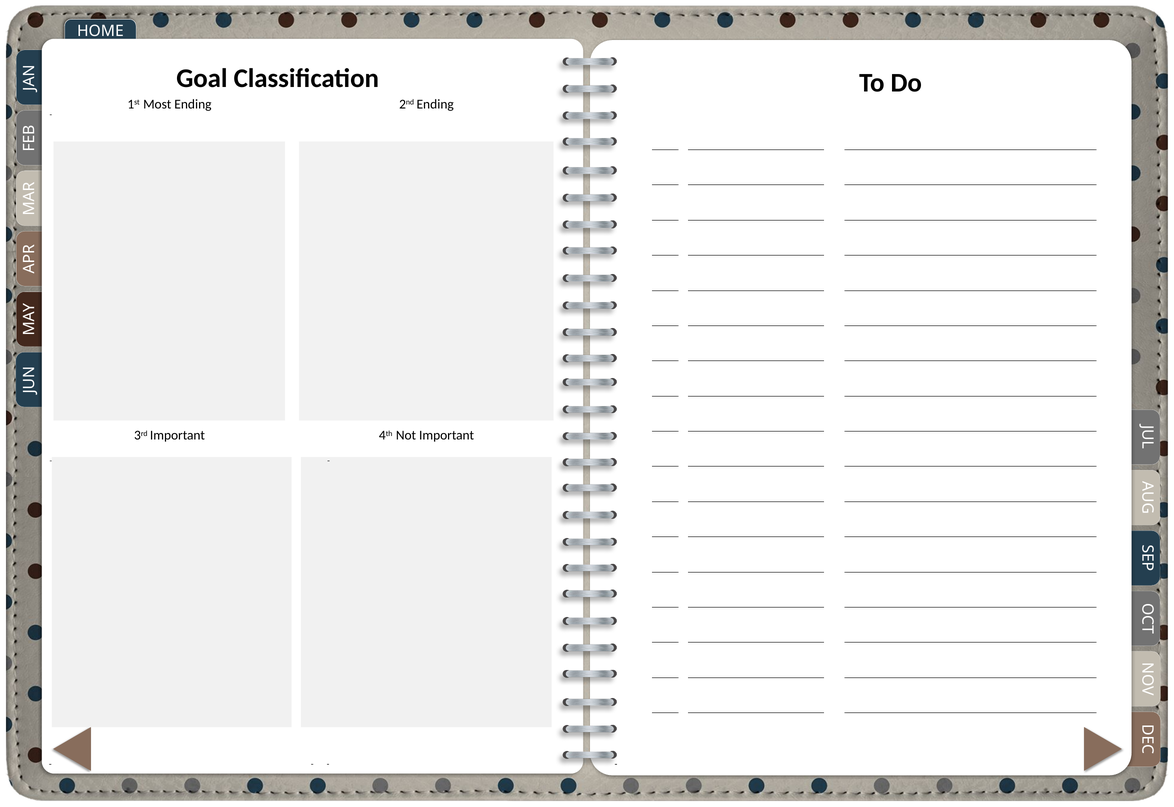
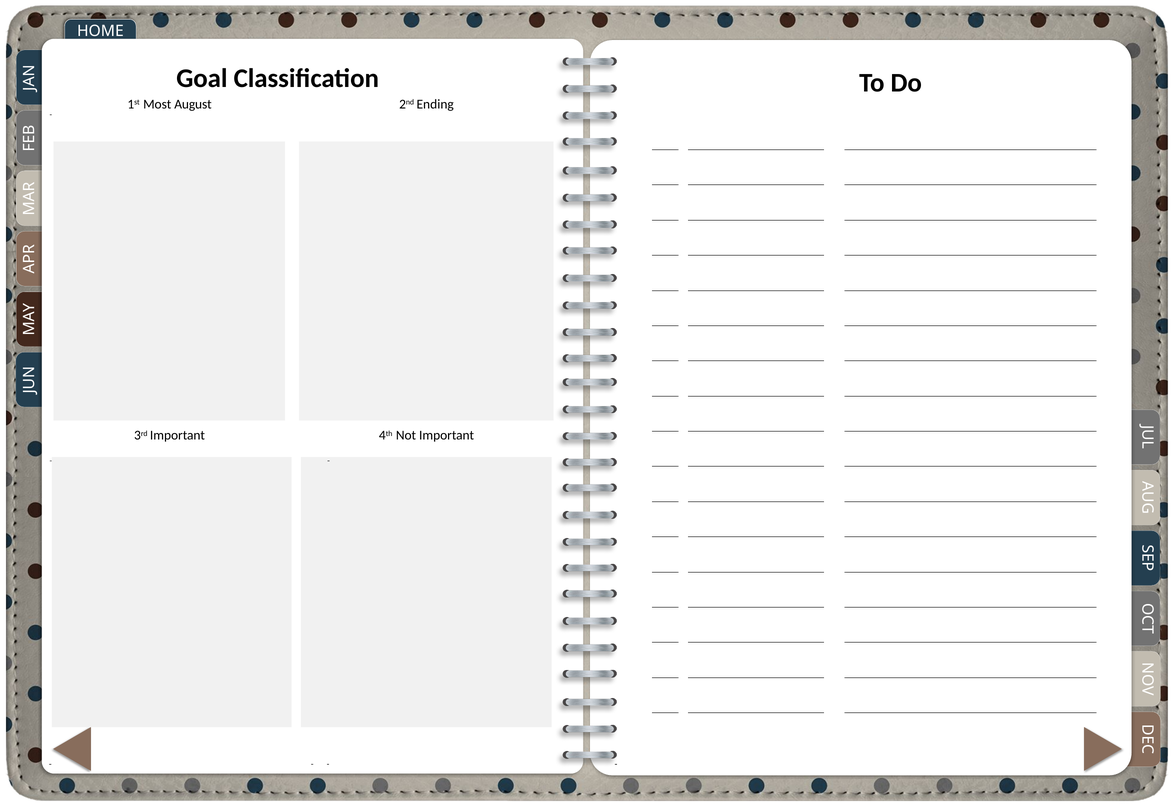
Most Ending: Ending -> August
